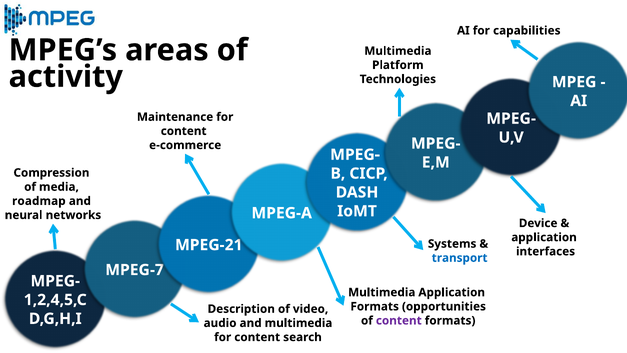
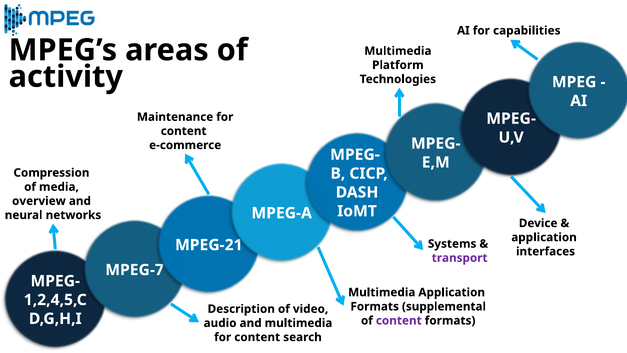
roadmap: roadmap -> overview
transport colour: blue -> purple
opportunities: opportunities -> supplemental
